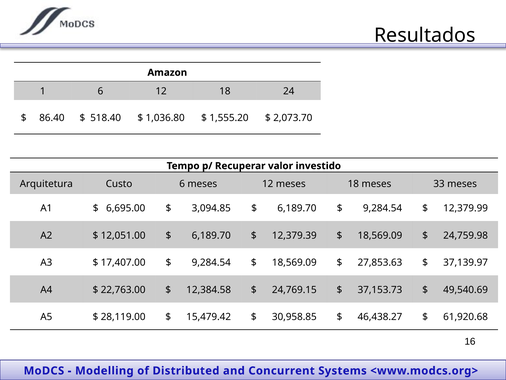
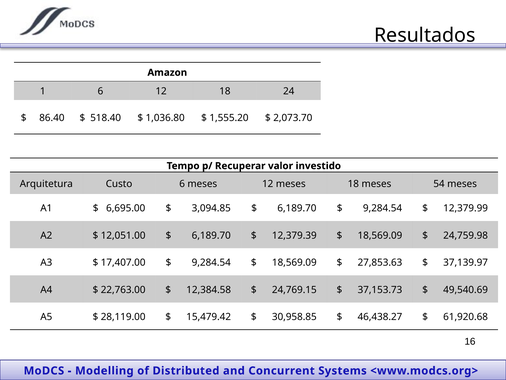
33: 33 -> 54
